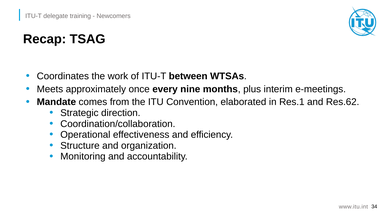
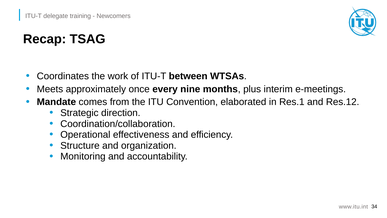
Res.62: Res.62 -> Res.12
